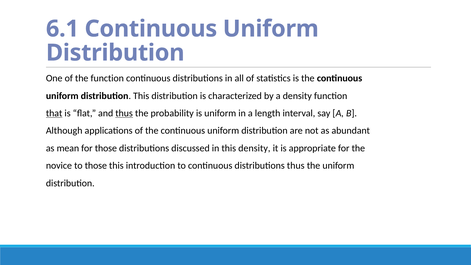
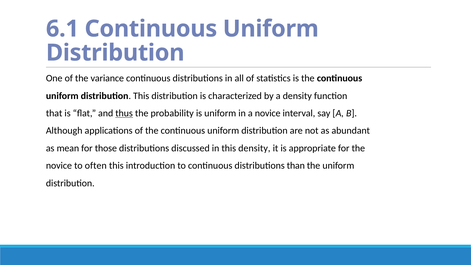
the function: function -> variance
that underline: present -> none
a length: length -> novice
to those: those -> often
distributions thus: thus -> than
